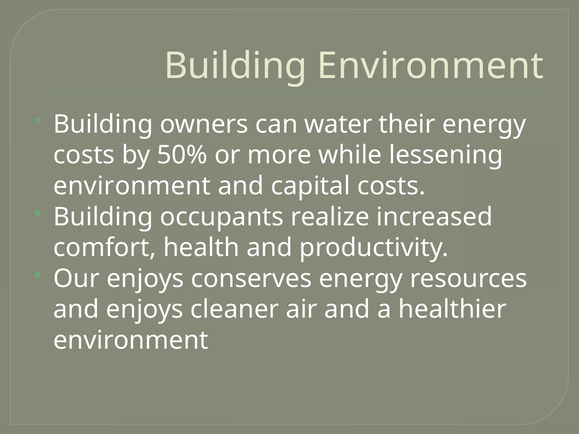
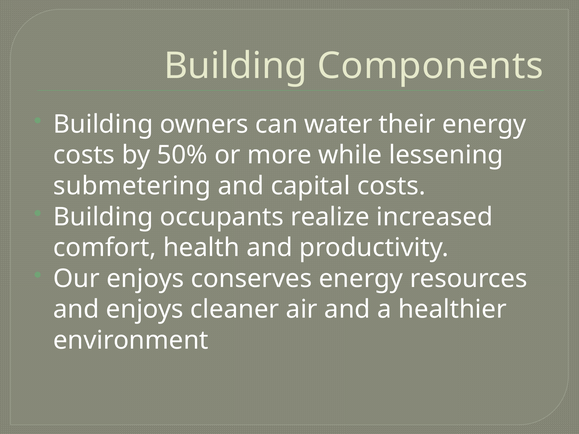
Building Environment: Environment -> Components
environment at (132, 186): environment -> submetering
